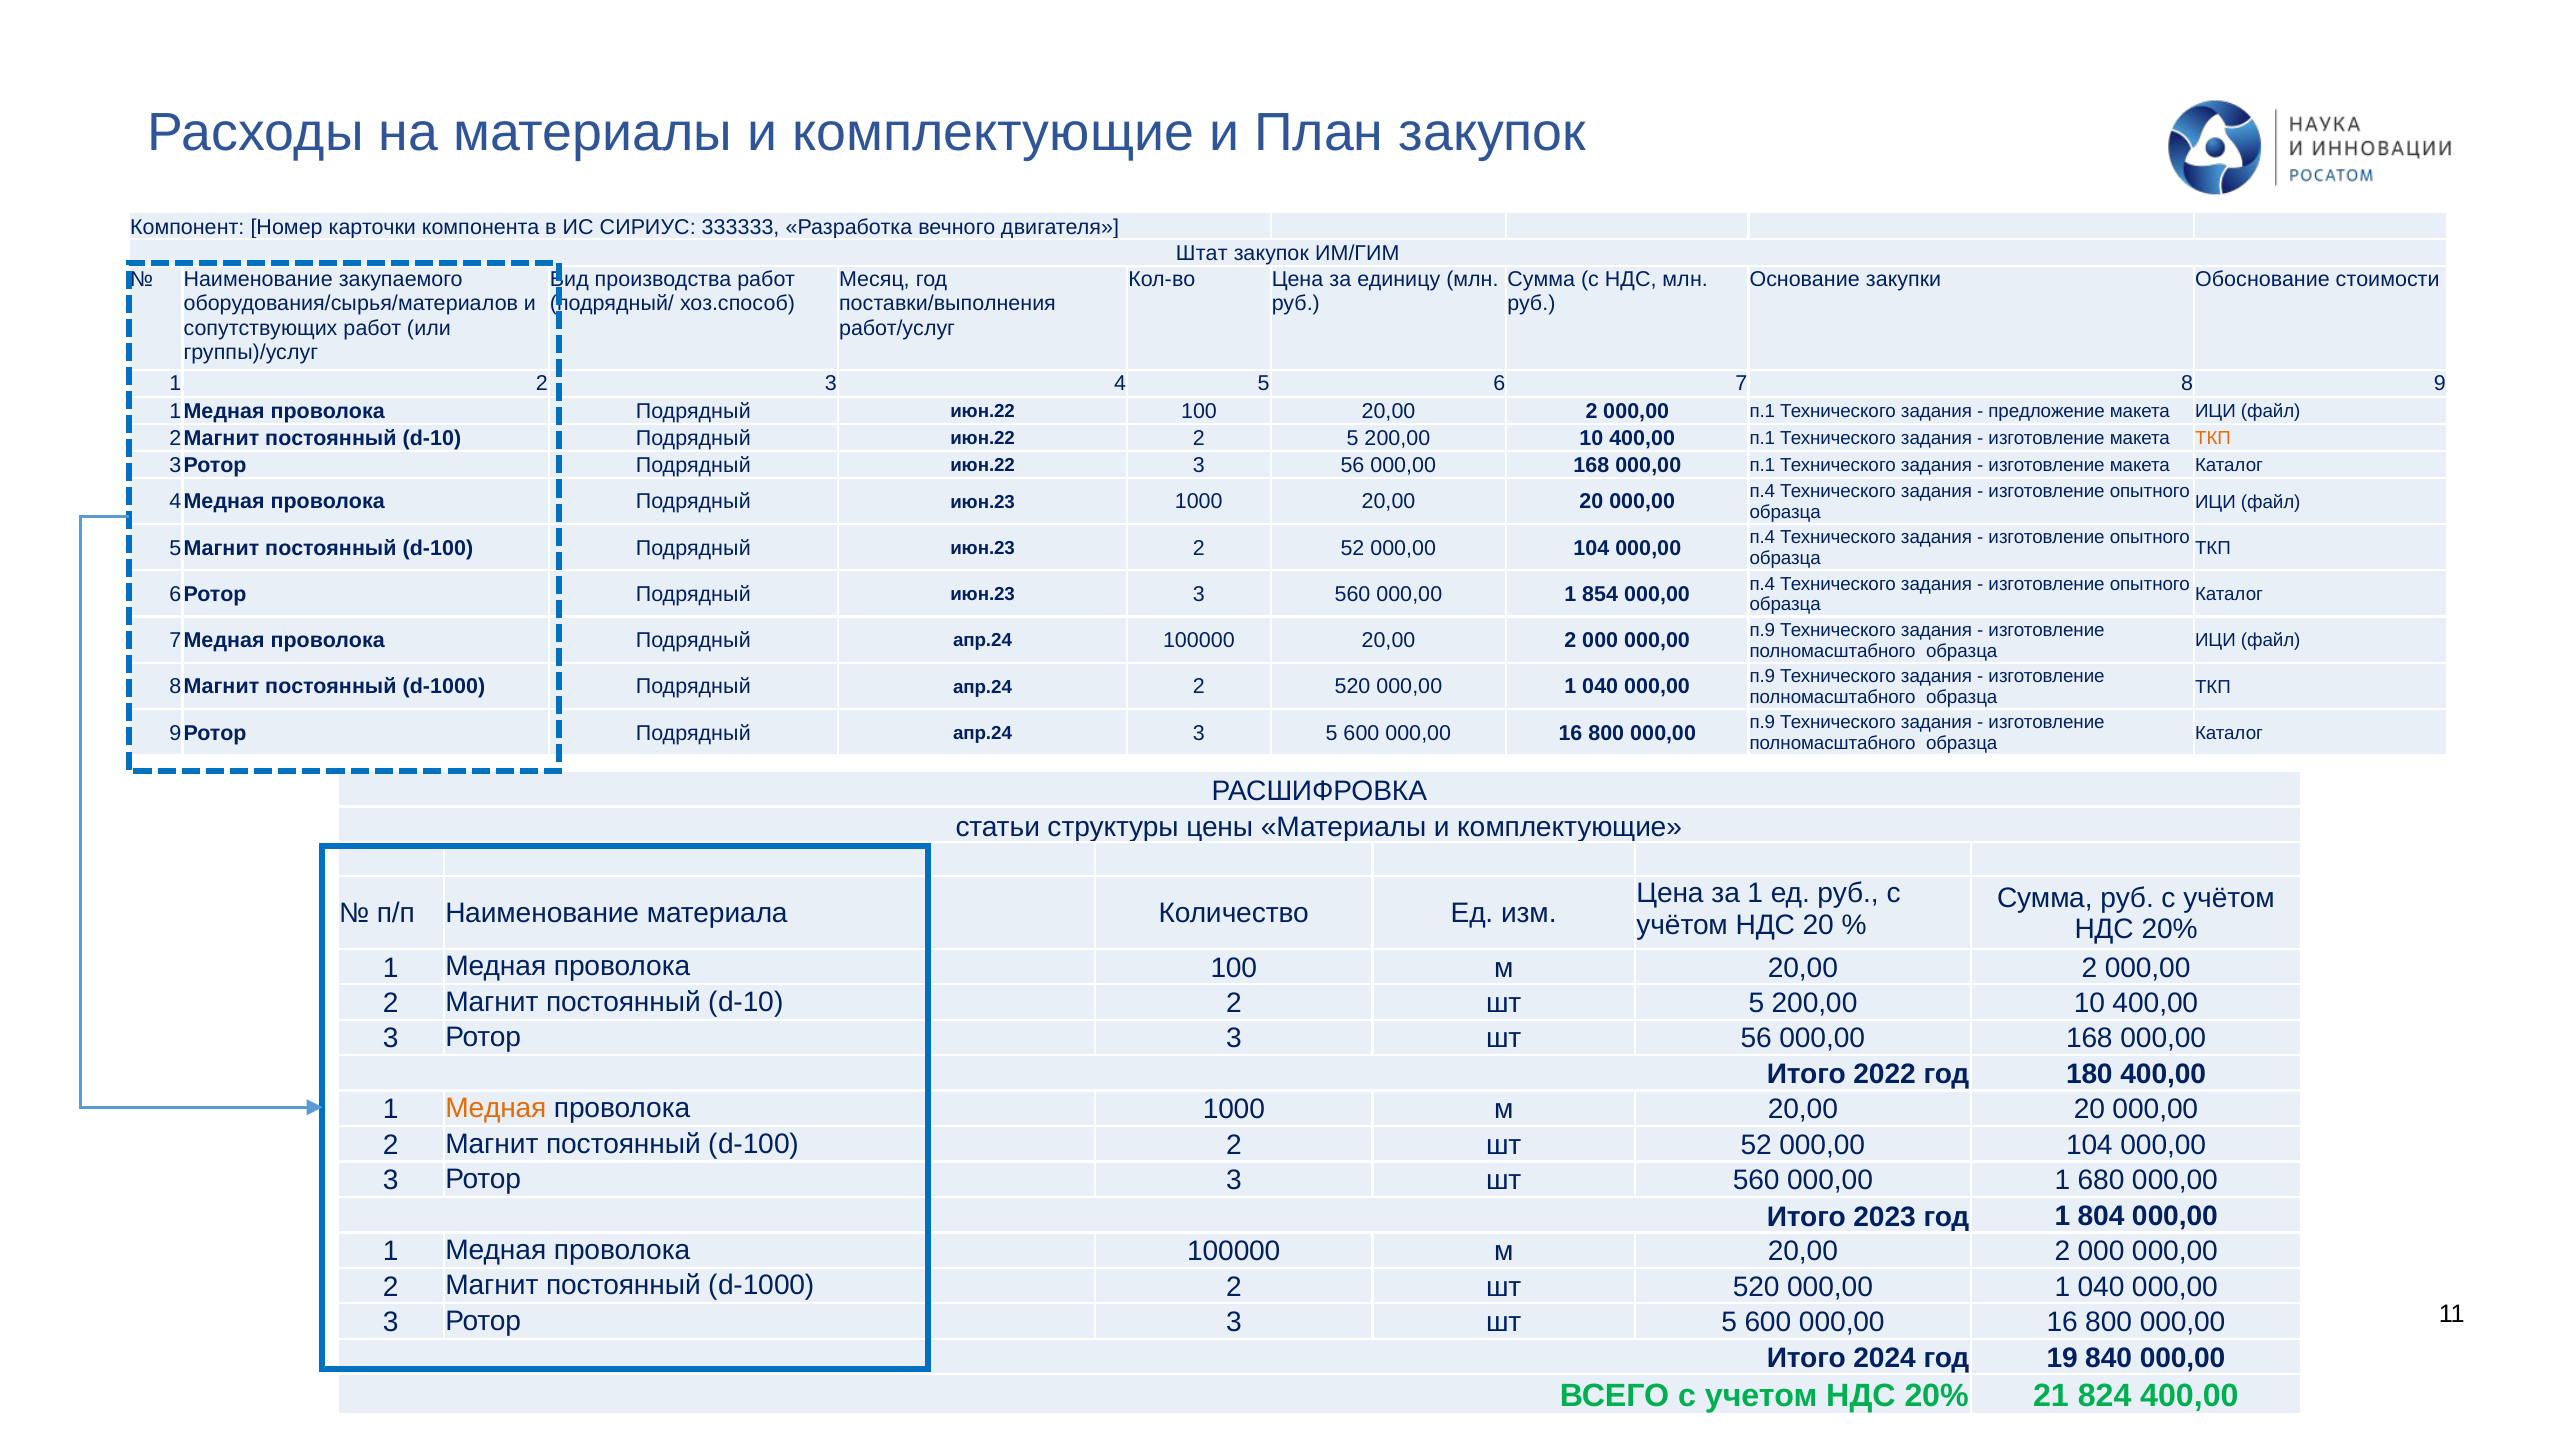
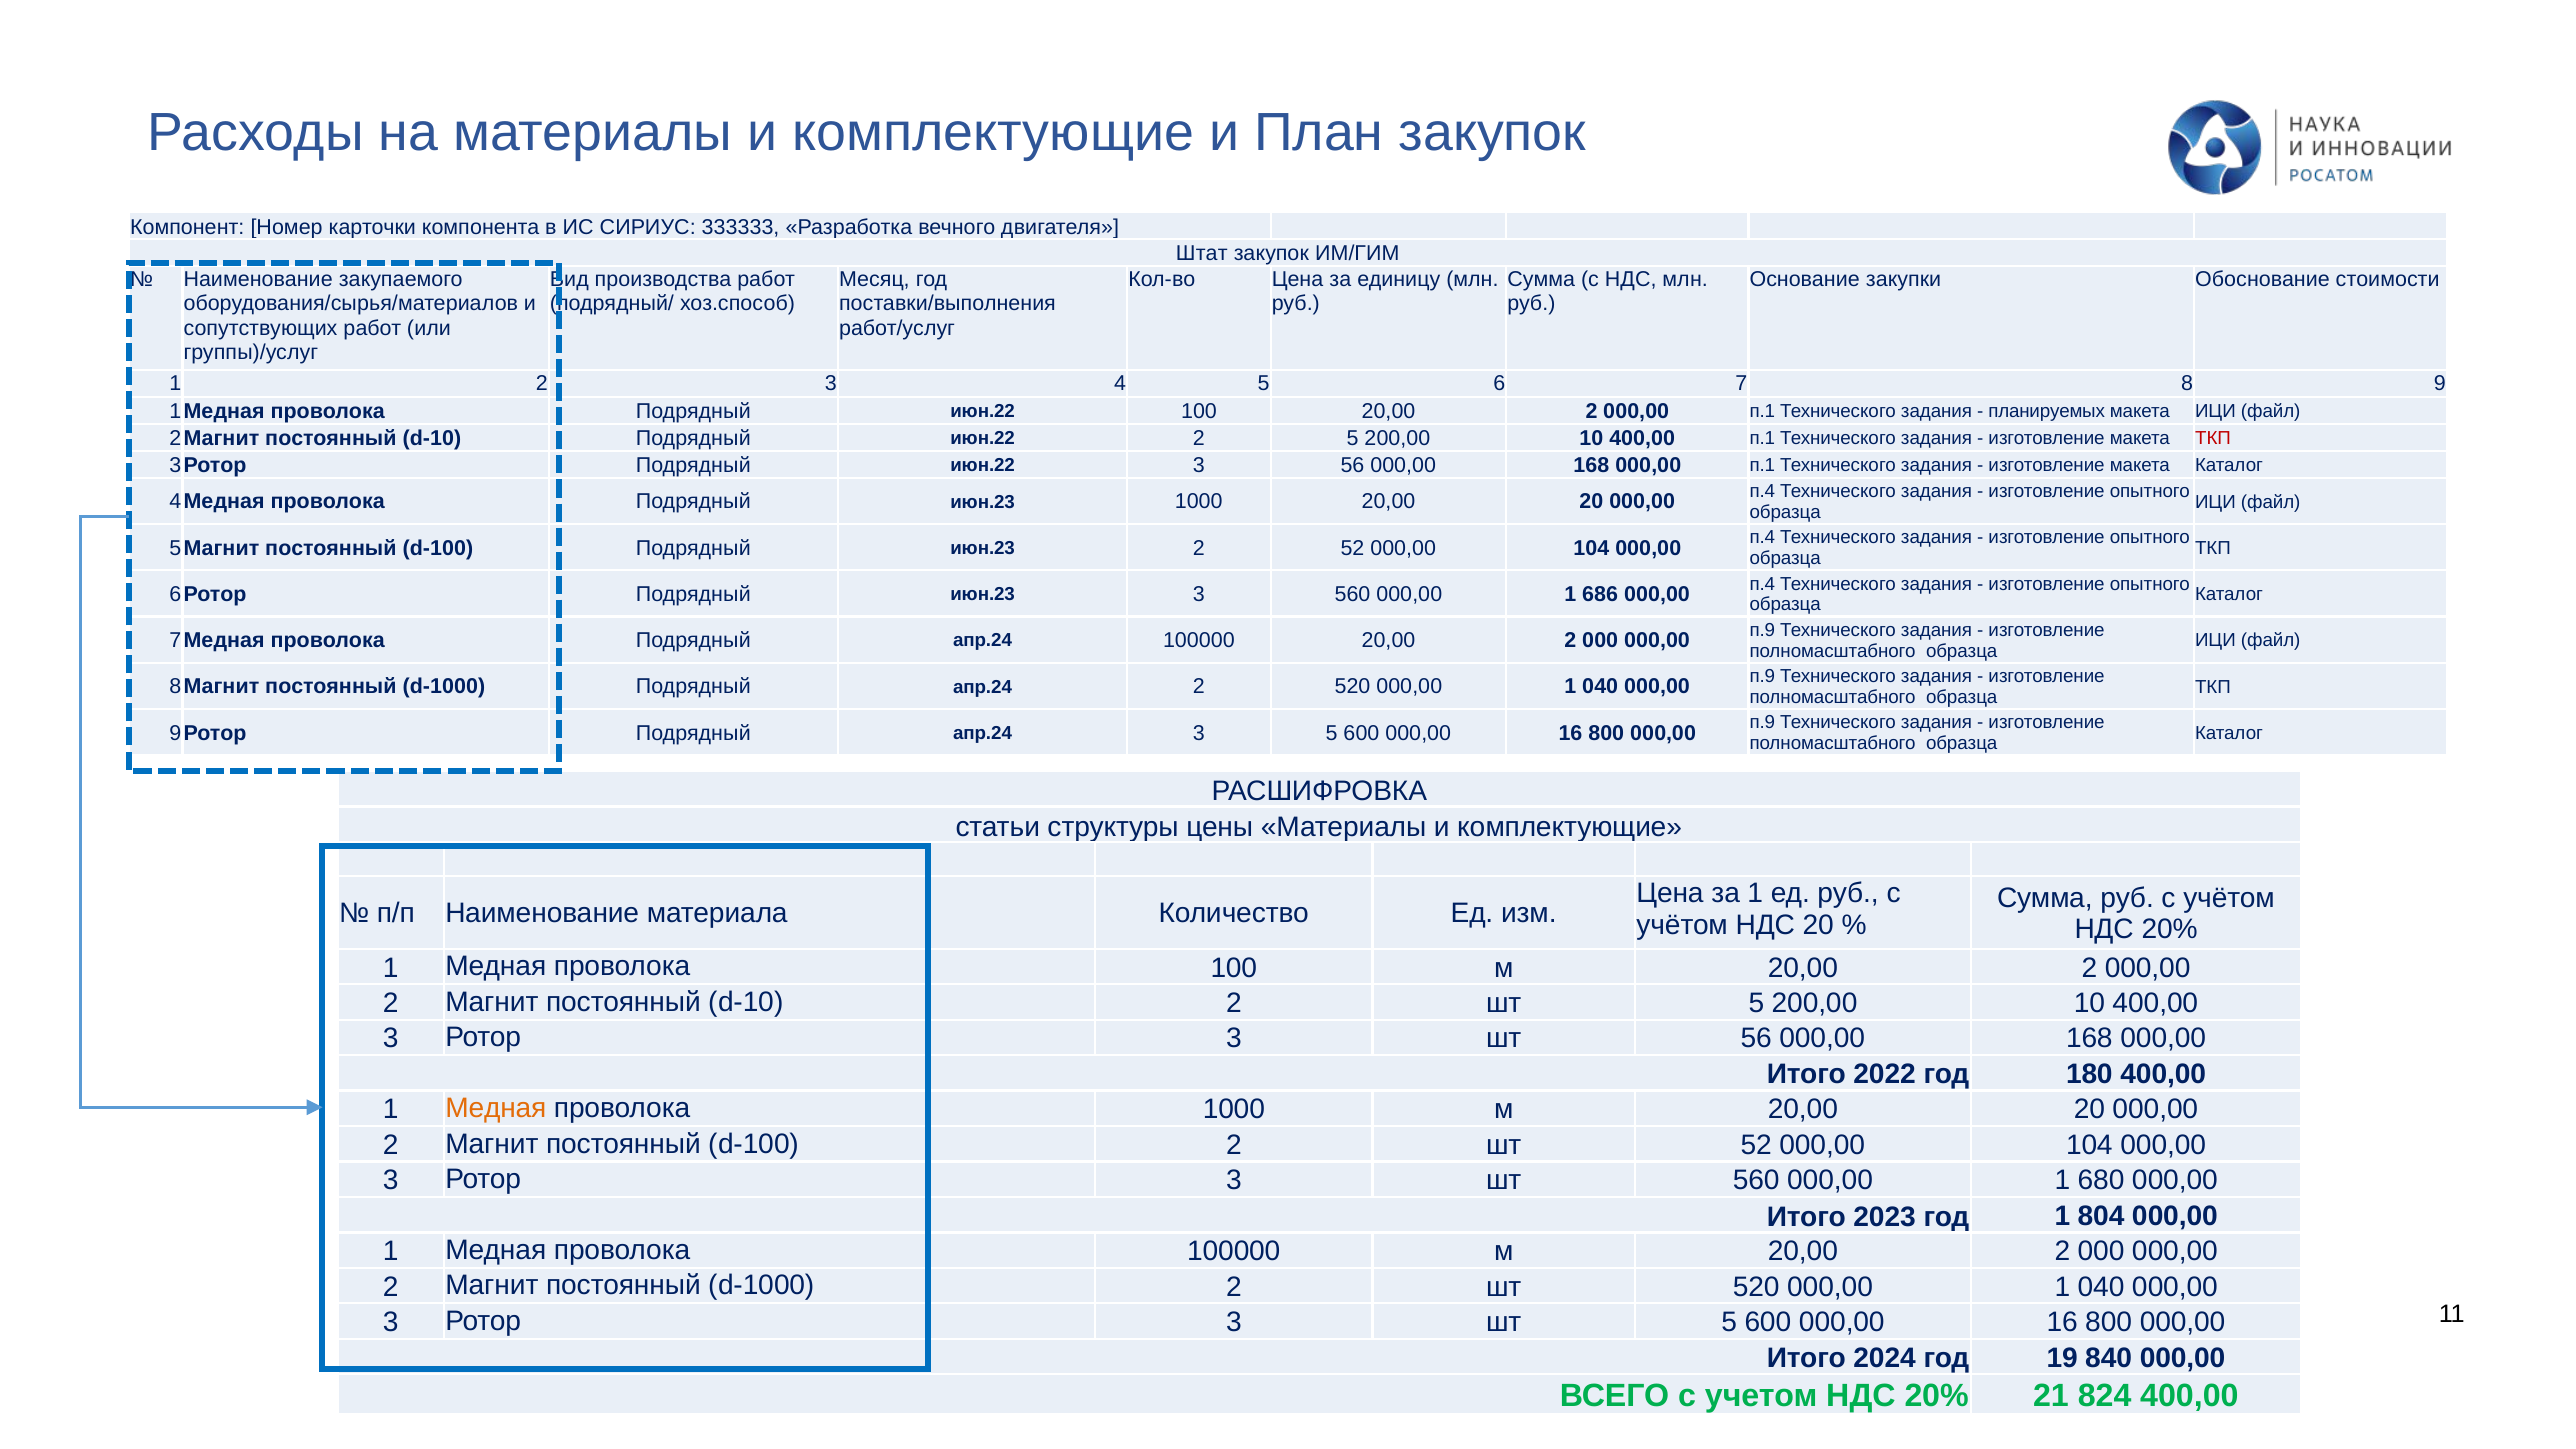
предложение: предложение -> планируемых
ТКП at (2213, 438) colour: orange -> red
854: 854 -> 686
